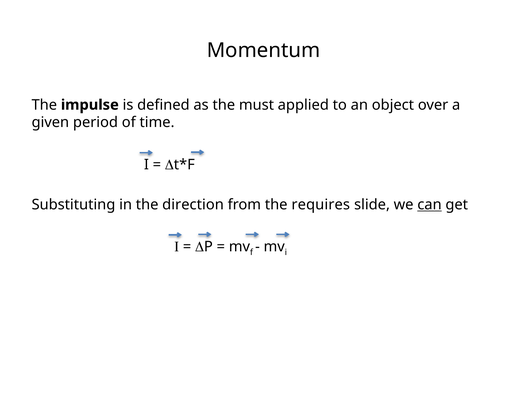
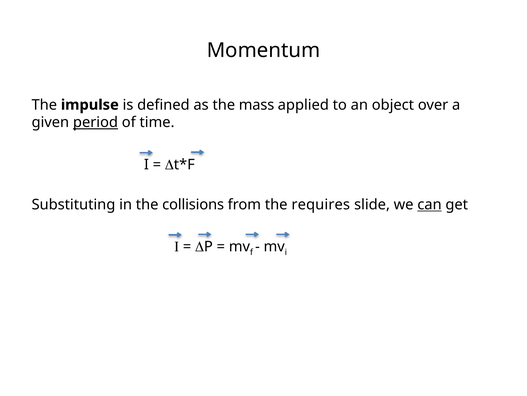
must: must -> mass
period underline: none -> present
direction: direction -> collisions
